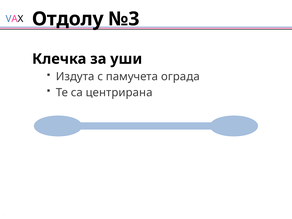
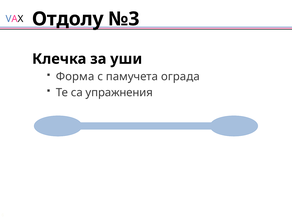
Издута: Издута -> Форма
центрирана: центрирана -> упражнения
